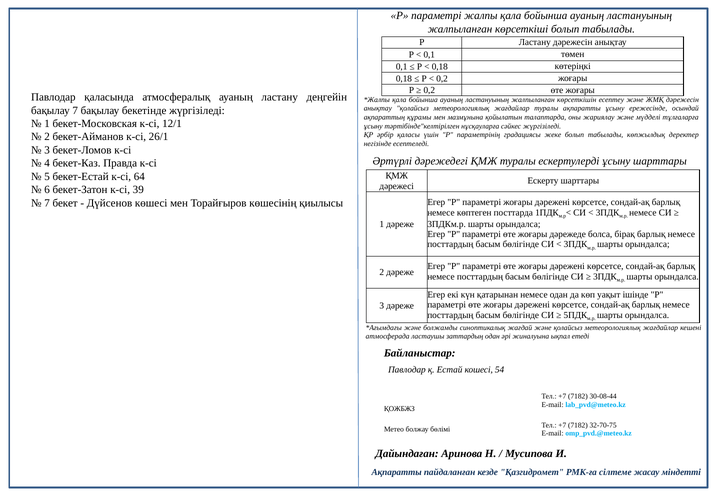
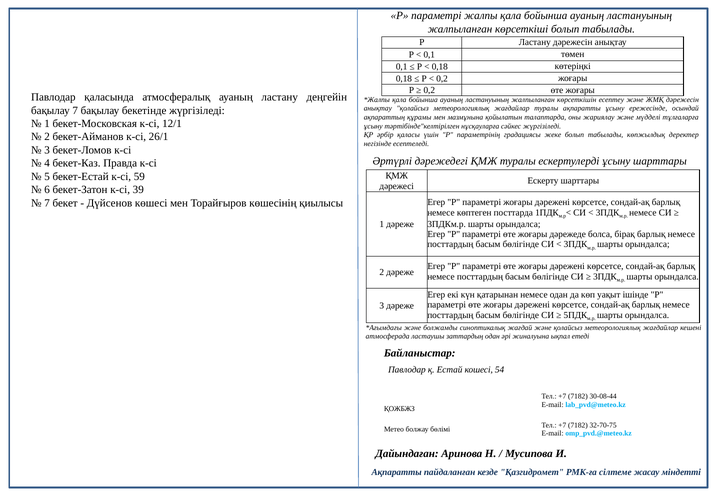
64: 64 -> 59
